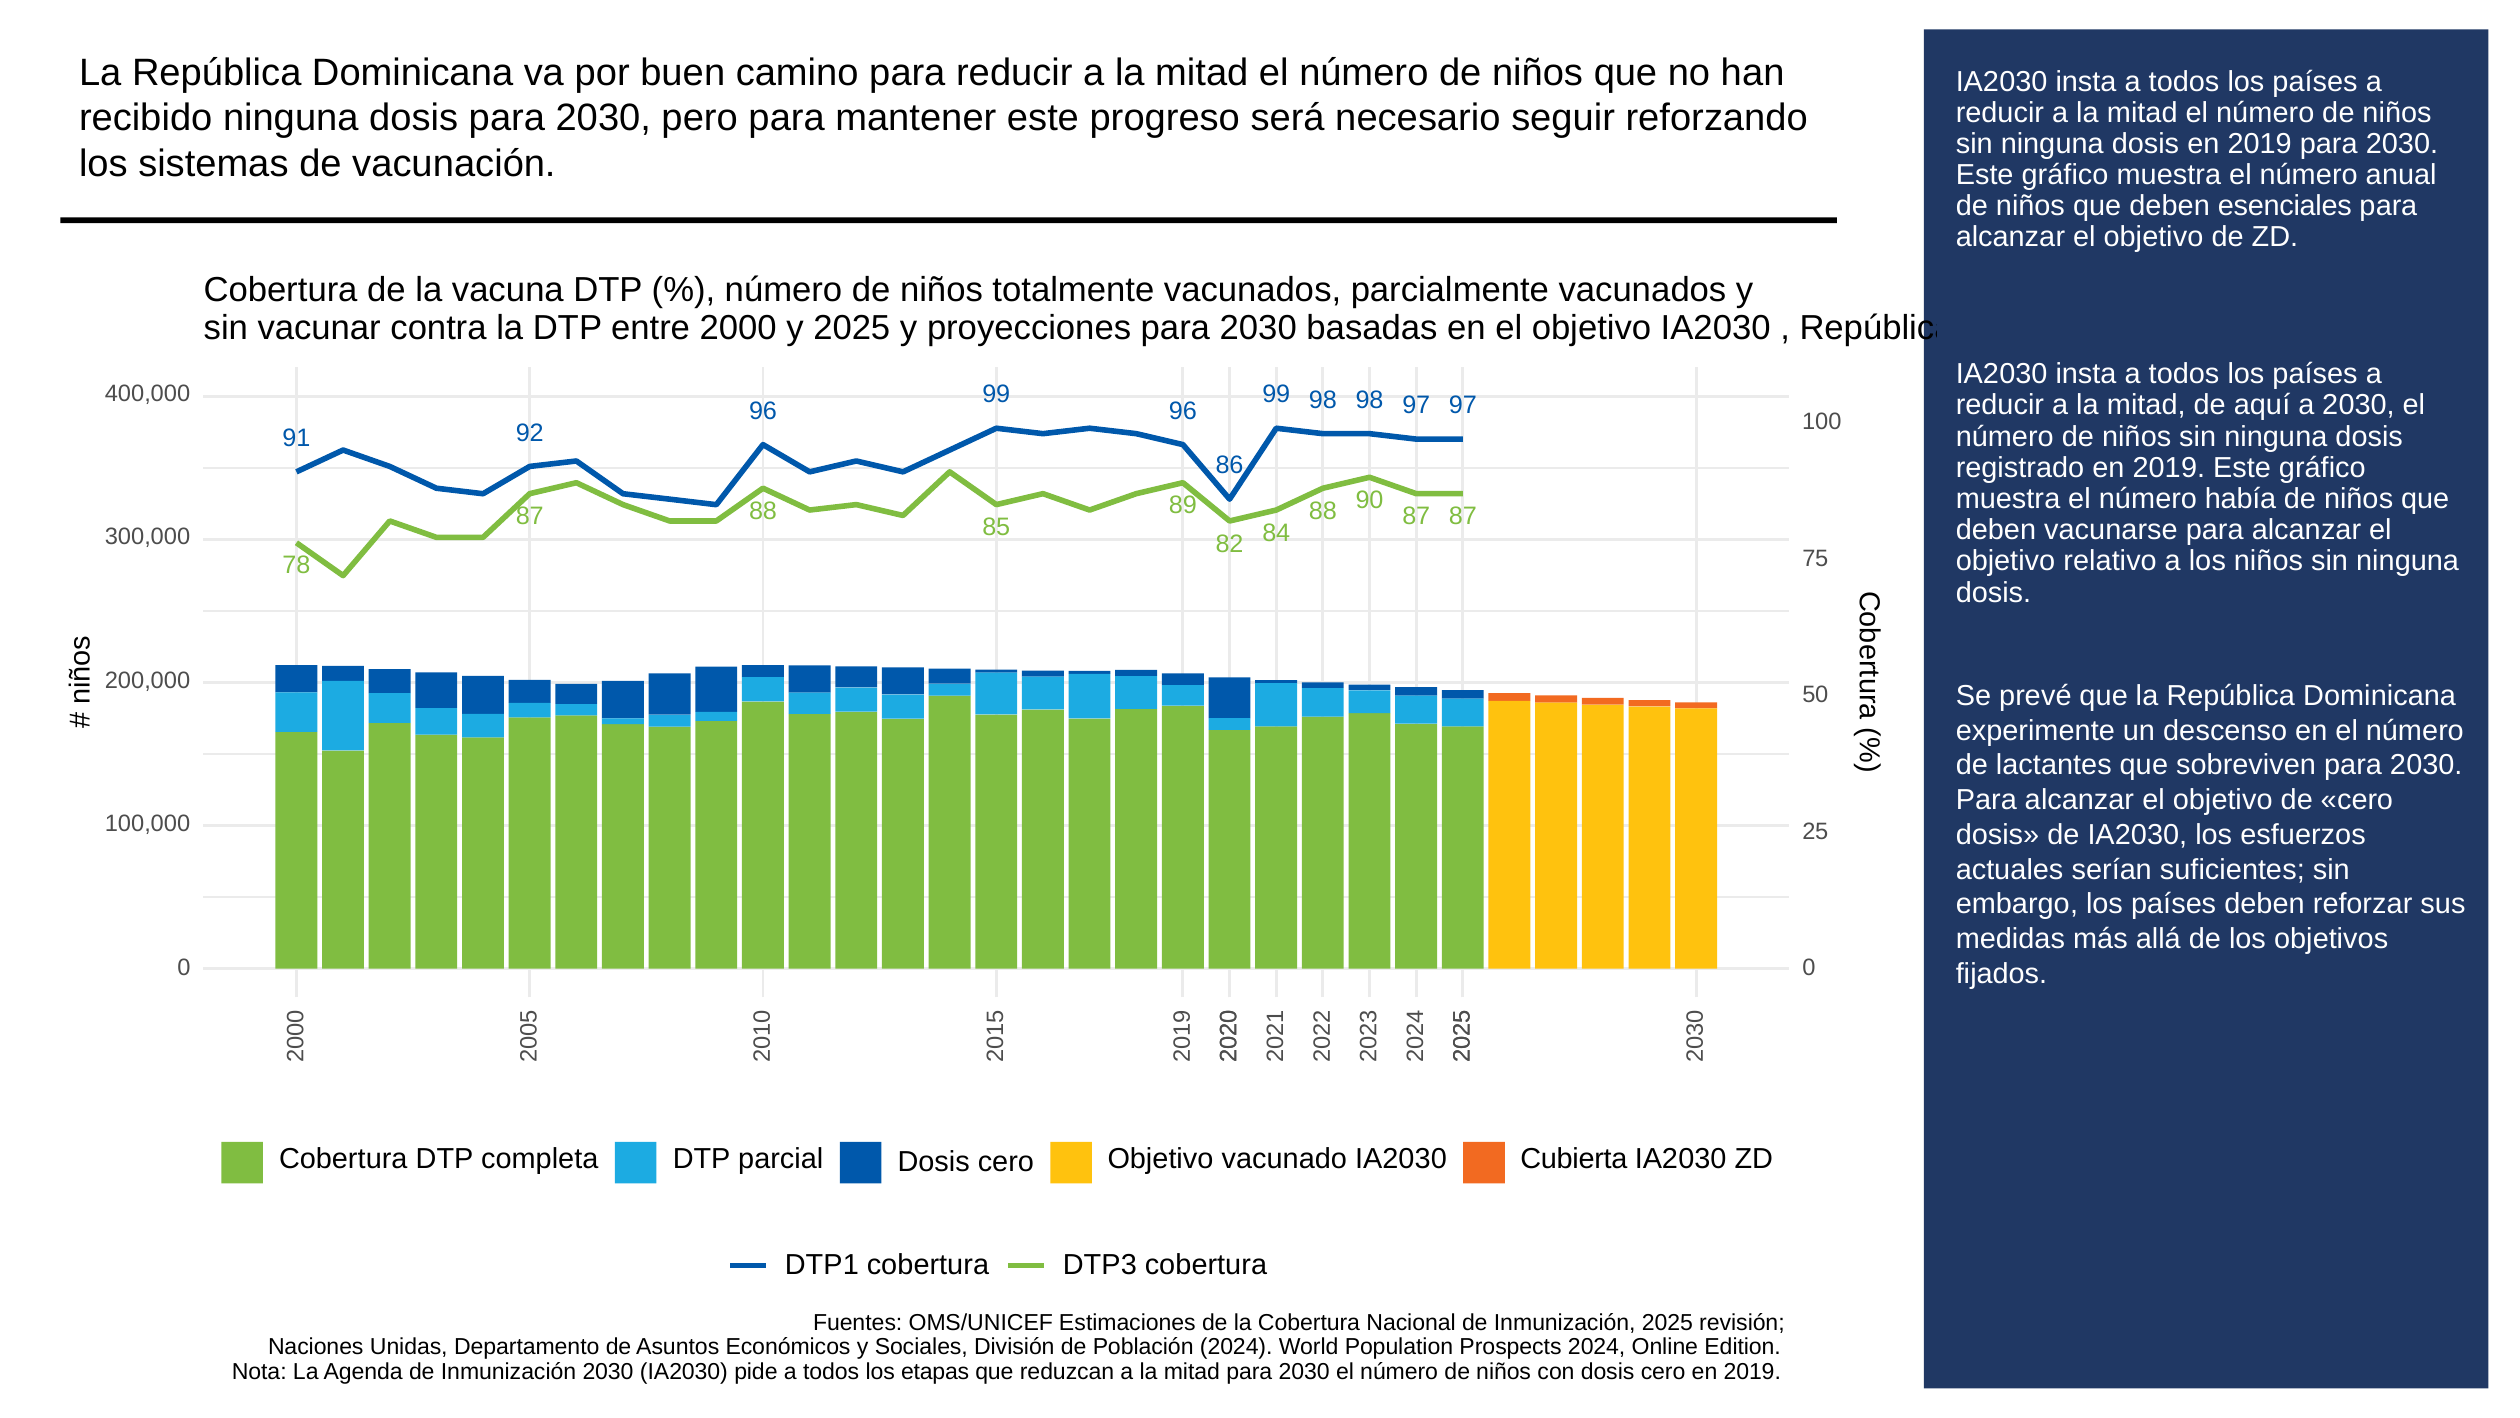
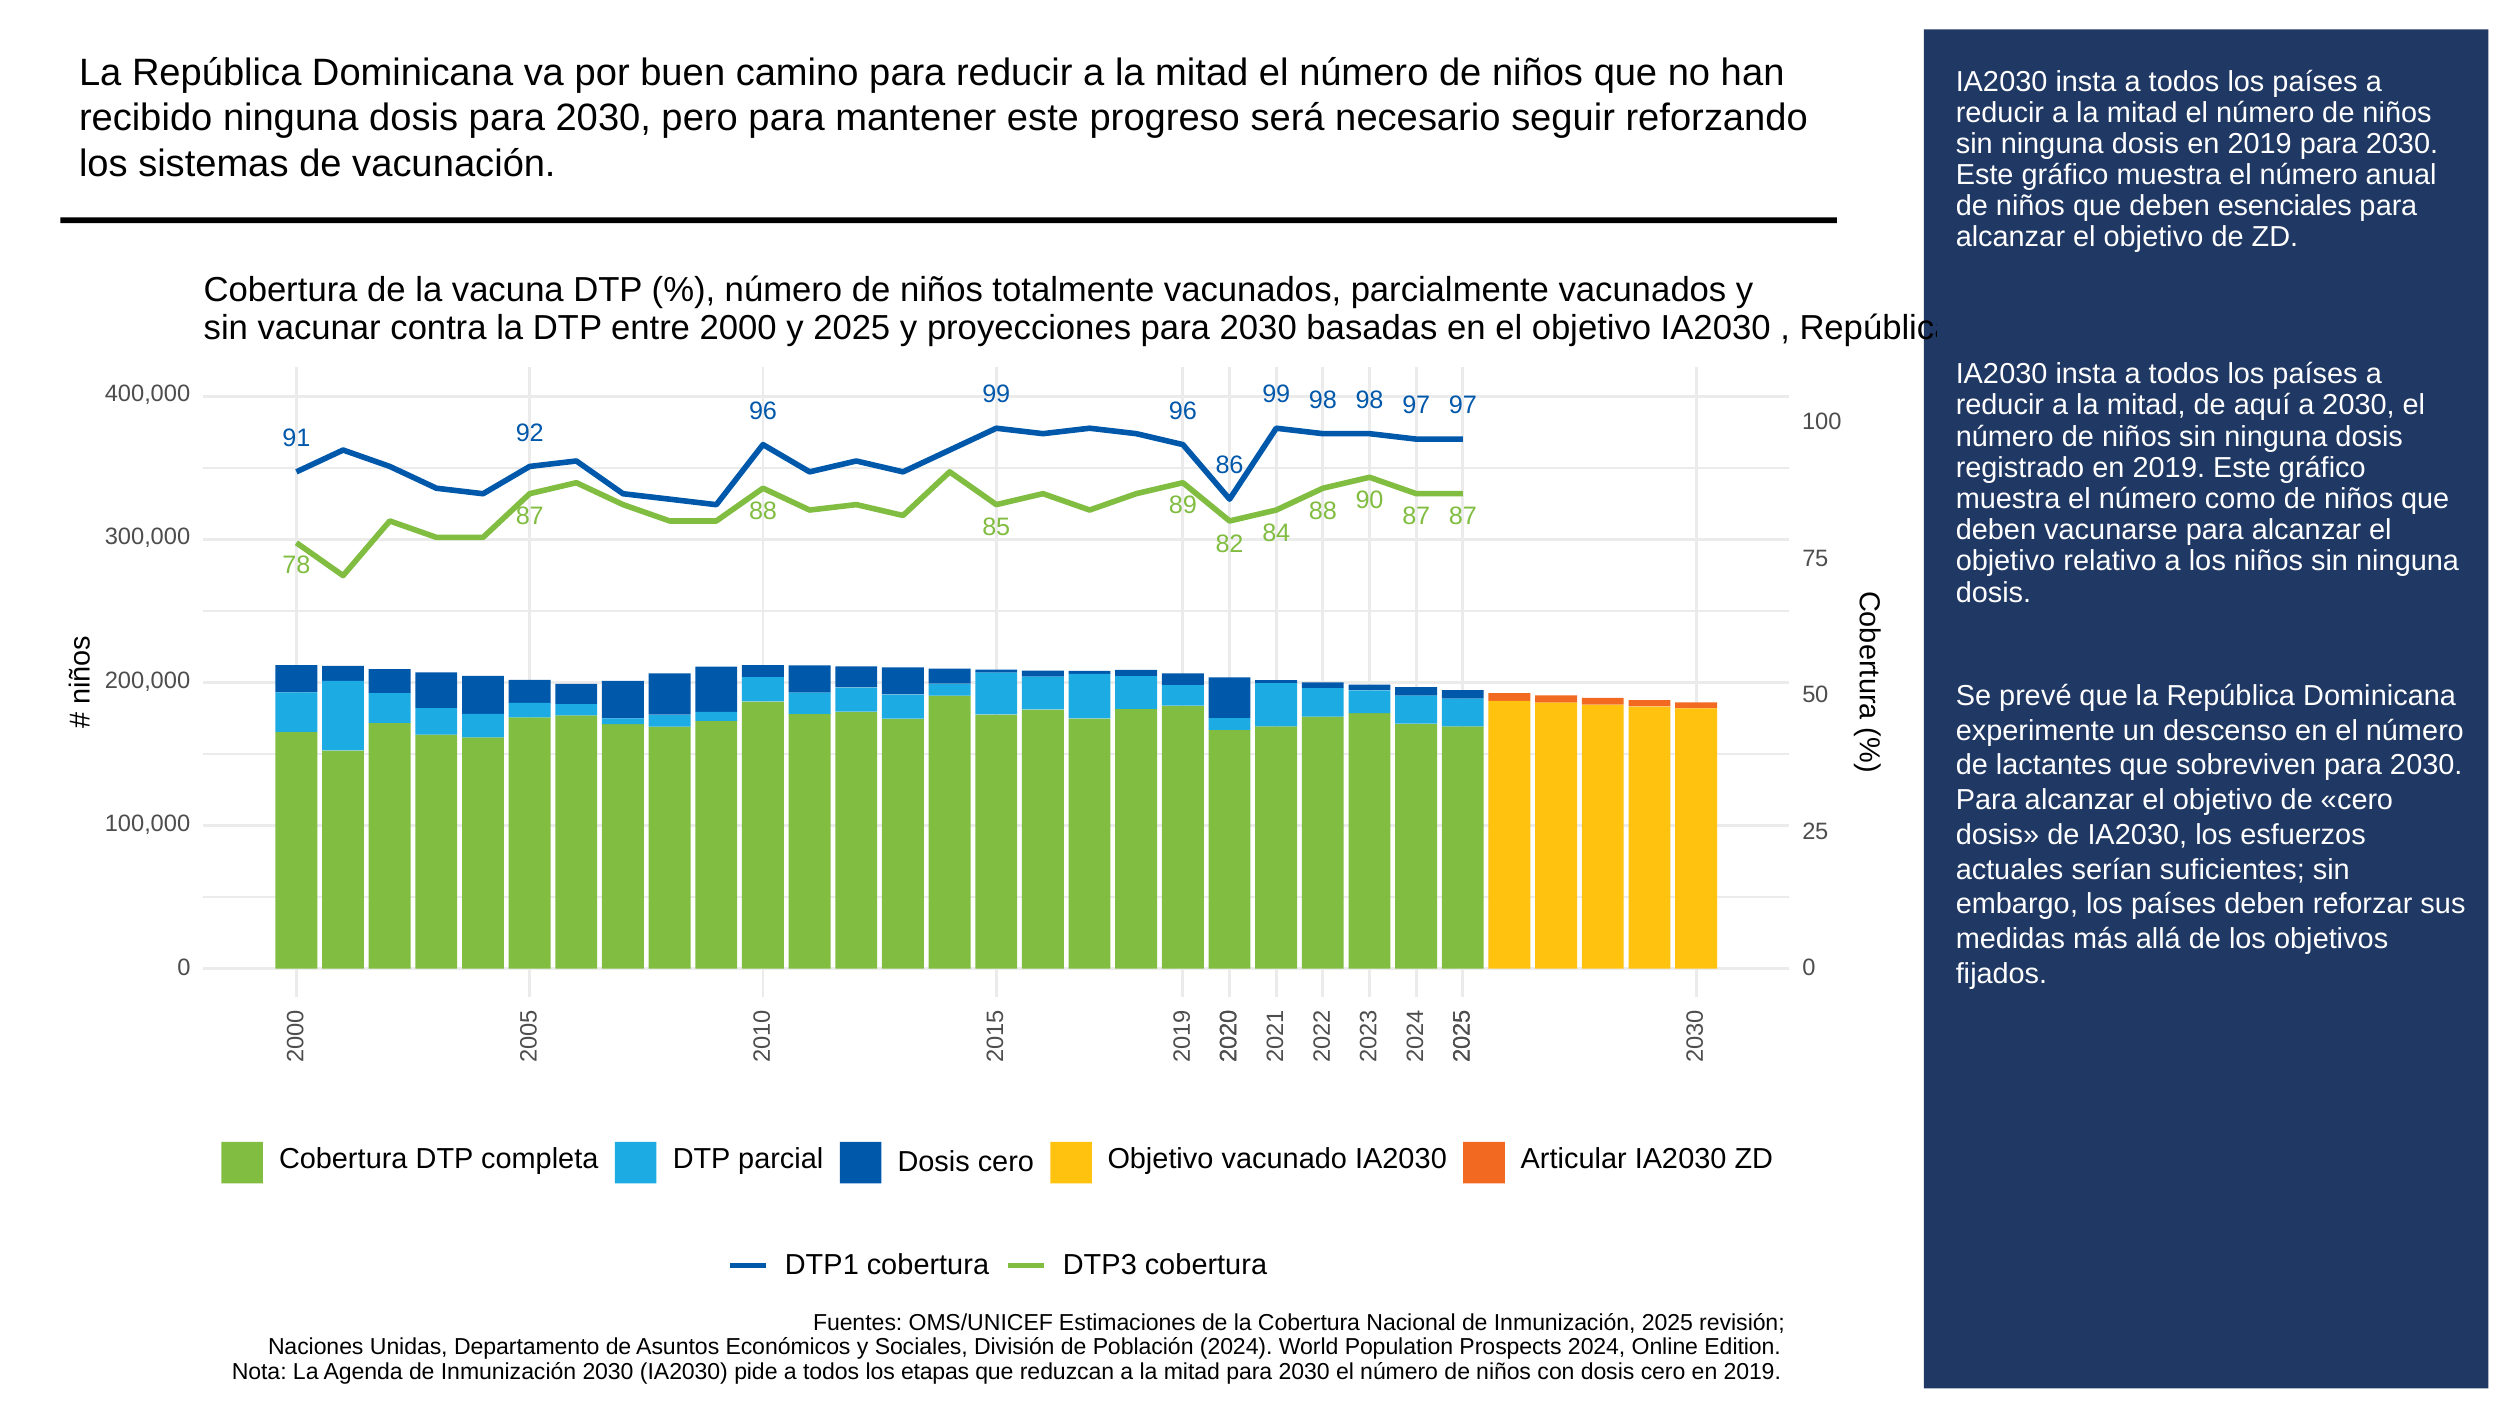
había: había -> como
Cubierta: Cubierta -> Articular
